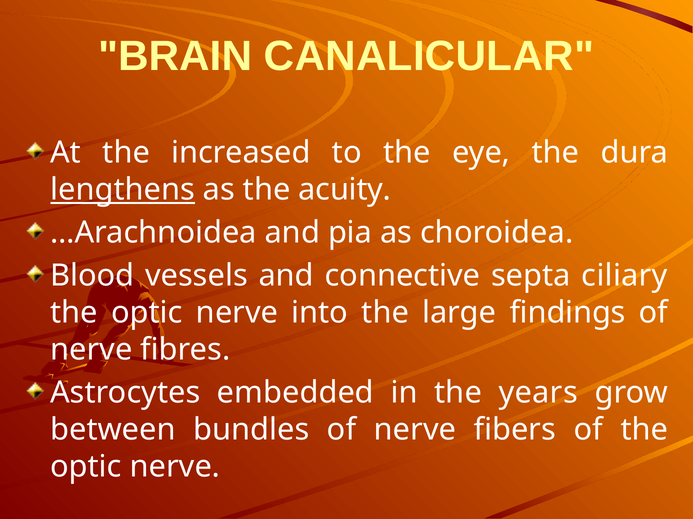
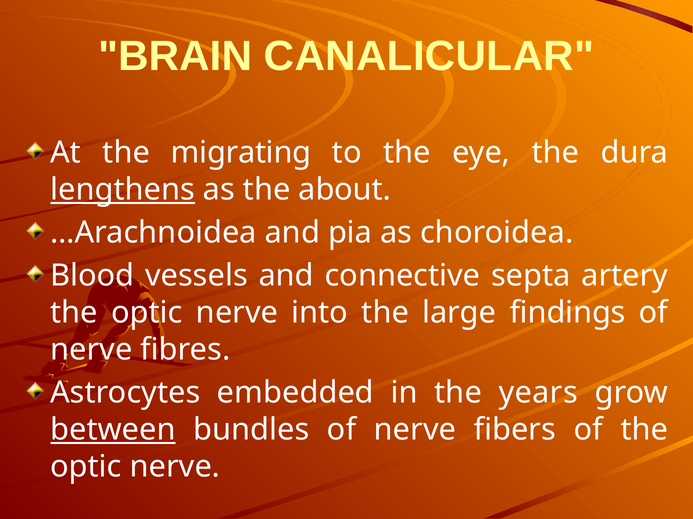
increased: increased -> migrating
acuity: acuity -> about
ciliary: ciliary -> artery
between underline: none -> present
